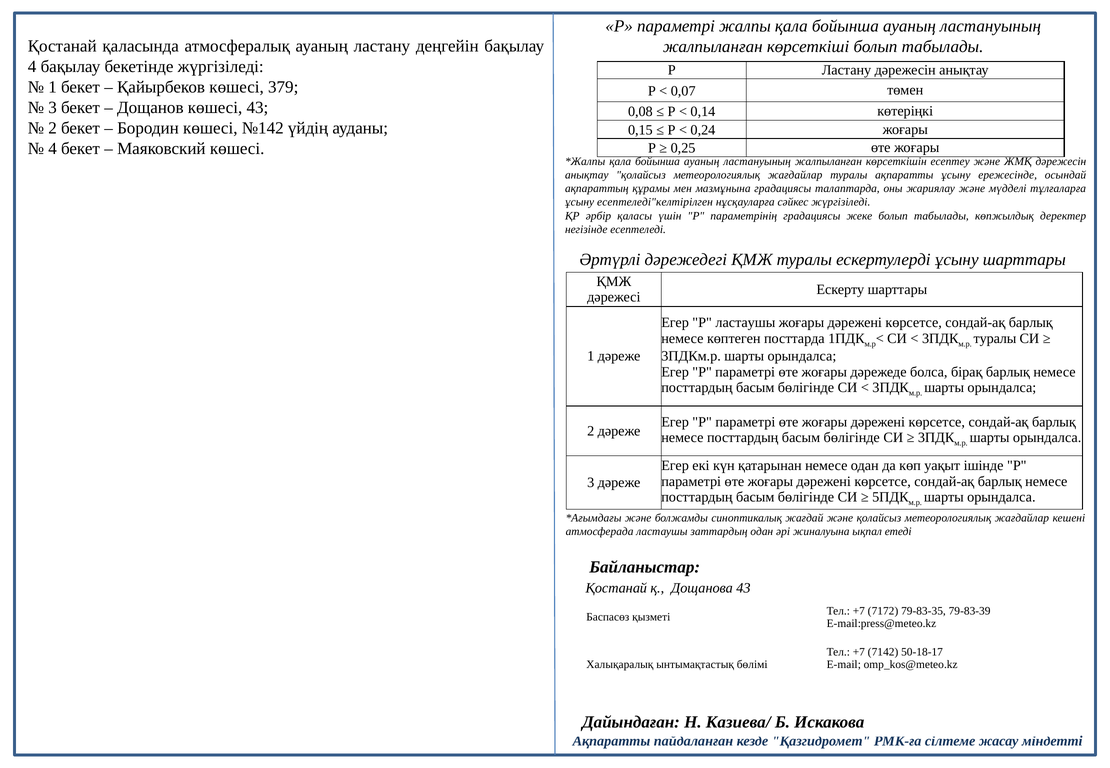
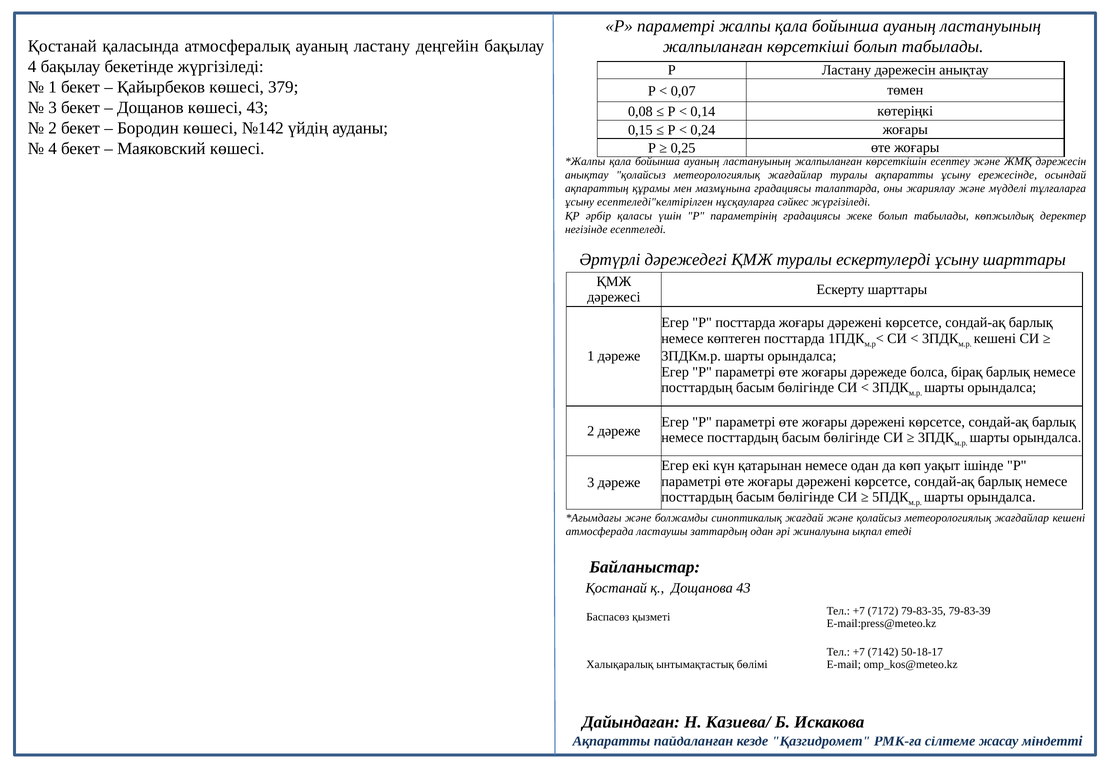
Р ластаушы: ластаушы -> посттарда
туралы at (995, 339): туралы -> кешені
